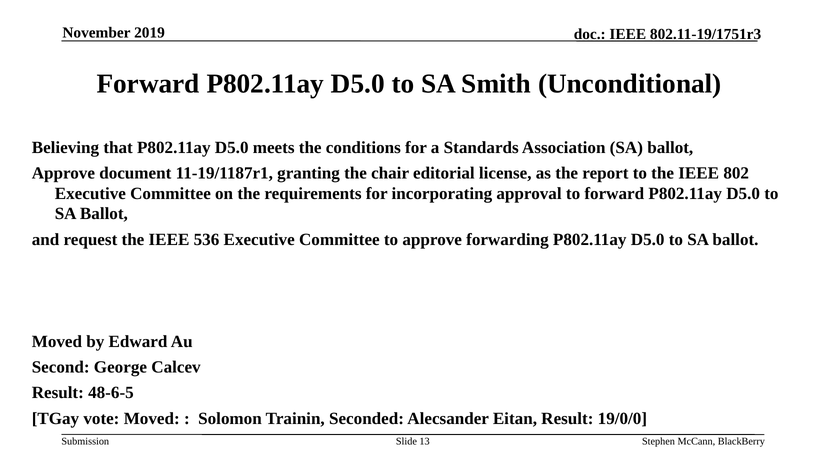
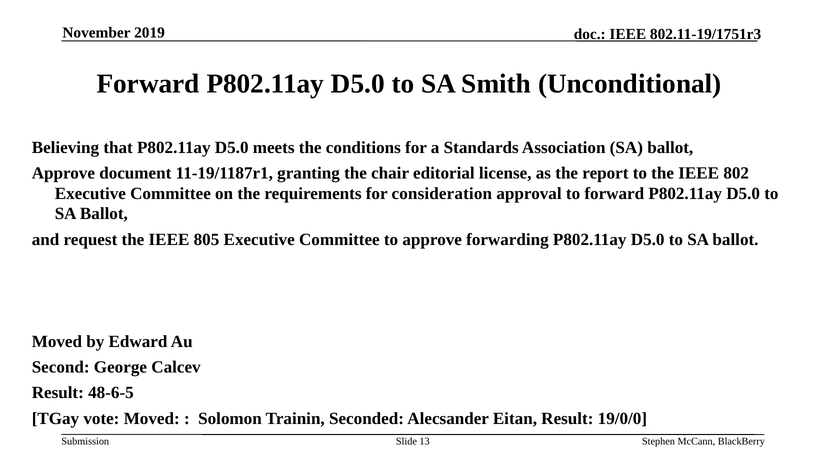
incorporating: incorporating -> consideration
536: 536 -> 805
